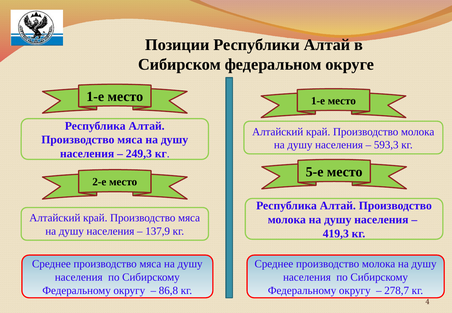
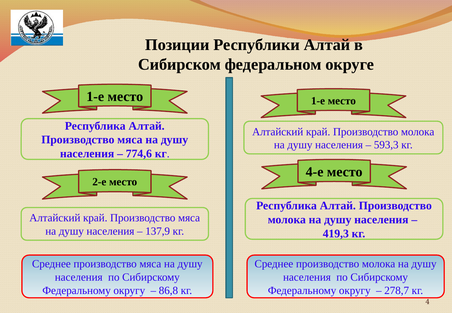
249,3: 249,3 -> 774,6
5-е: 5-е -> 4-е
